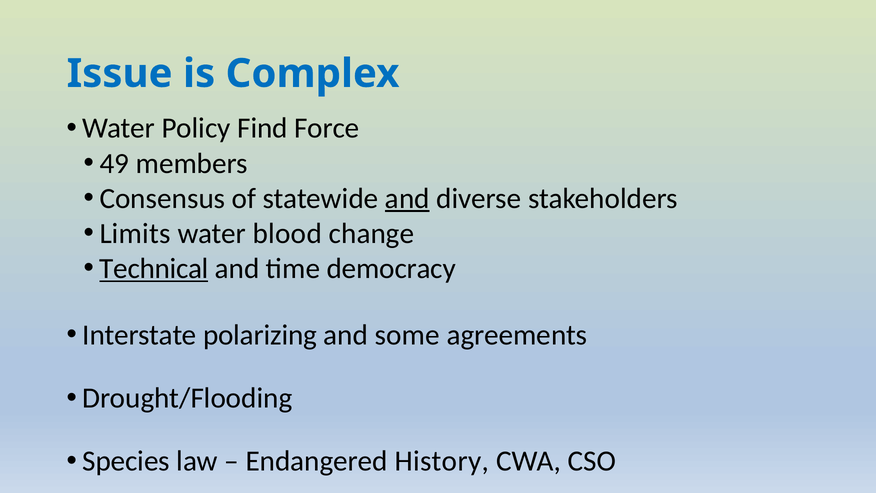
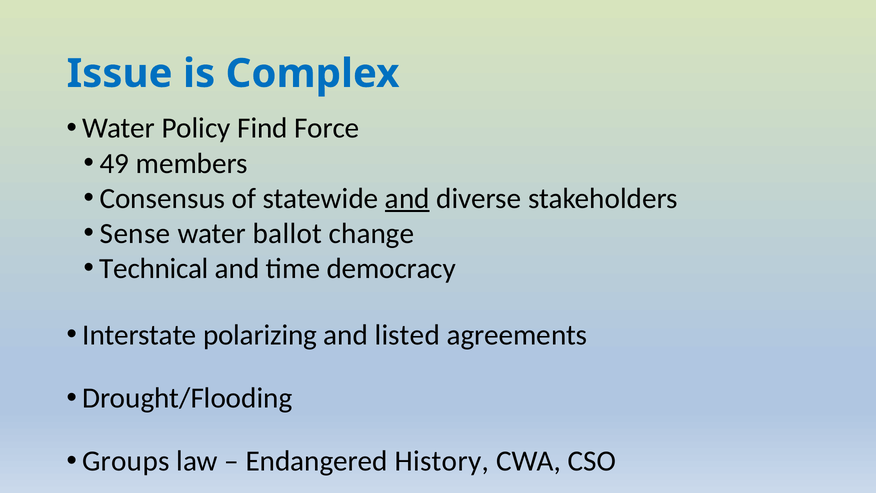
Limits: Limits -> Sense
blood: blood -> ballot
Technical underline: present -> none
some: some -> listed
Species: Species -> Groups
